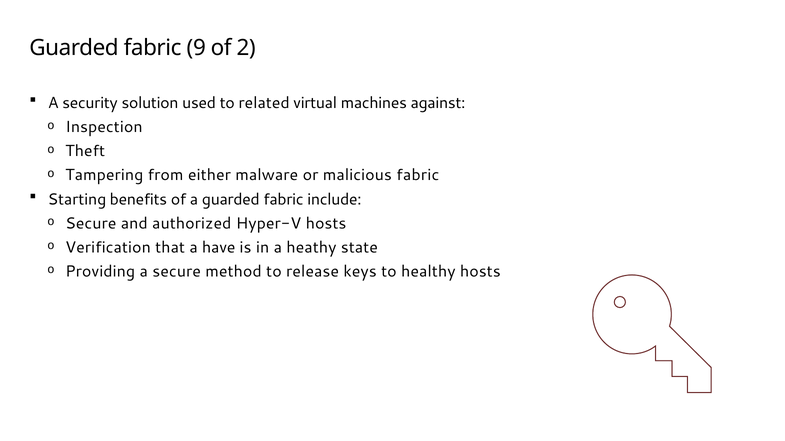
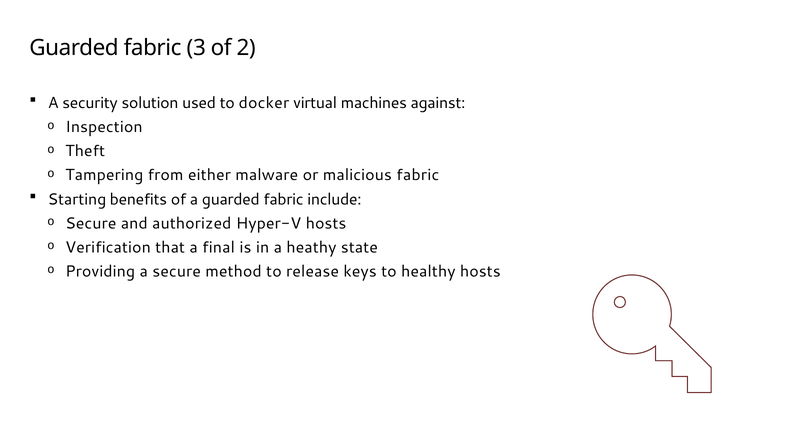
9: 9 -> 3
related: related -> docker
have: have -> final
